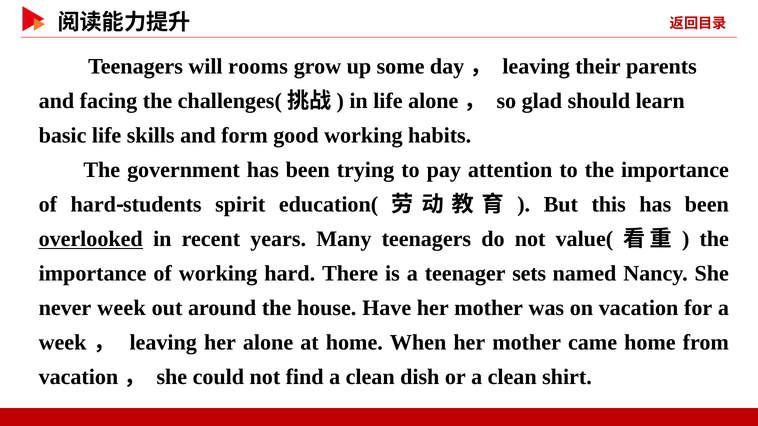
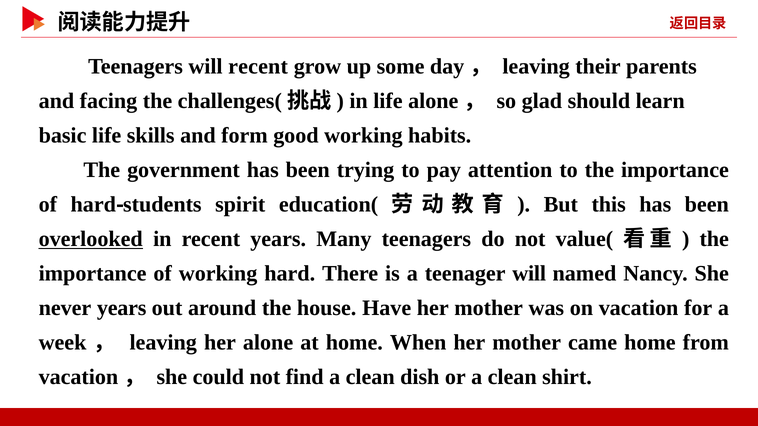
will rooms: rooms -> recent
teenager sets: sets -> will
never week: week -> years
